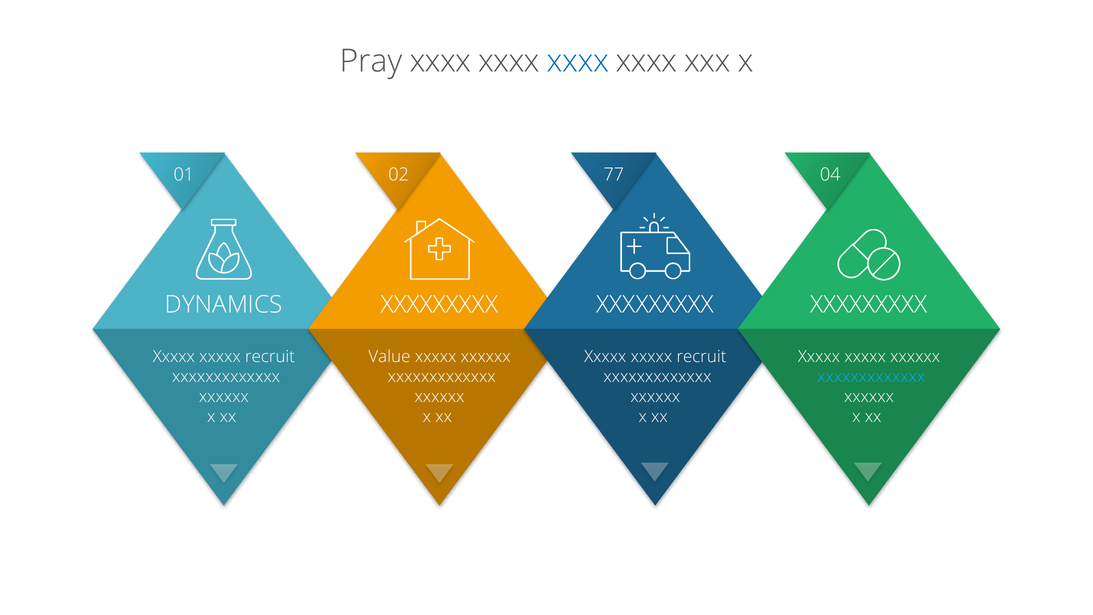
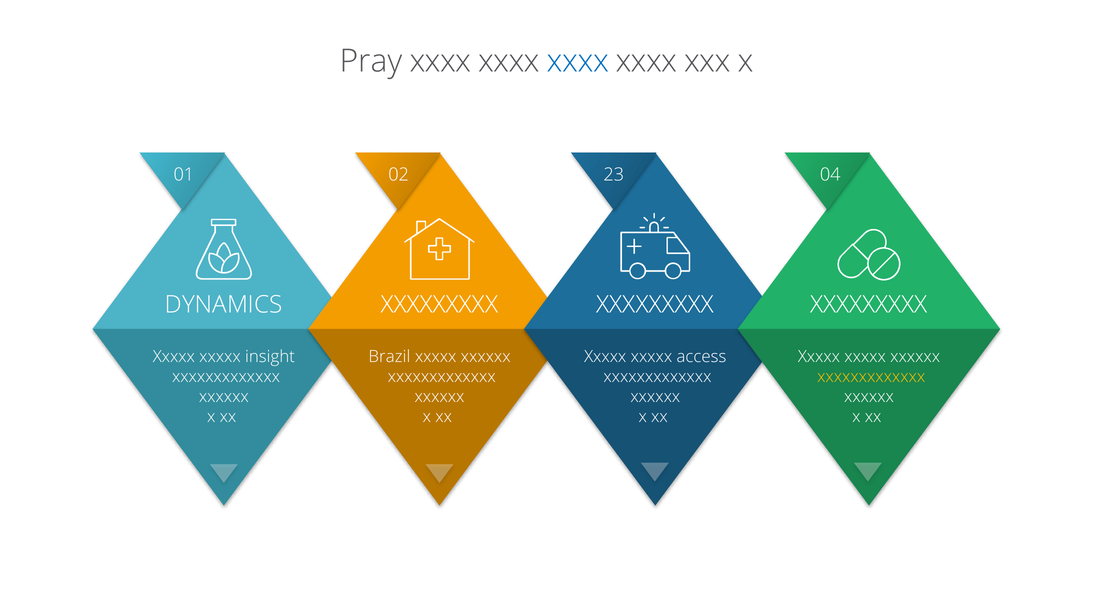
77: 77 -> 23
recruit at (270, 357): recruit -> insight
Value: Value -> Brazil
recruit at (701, 357): recruit -> access
xxxxxxxxxxxxx at (871, 377) colour: light blue -> yellow
